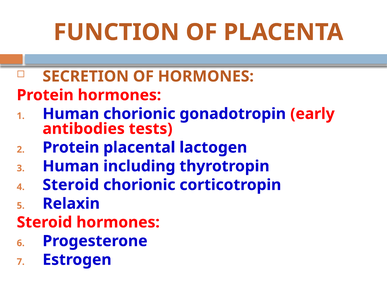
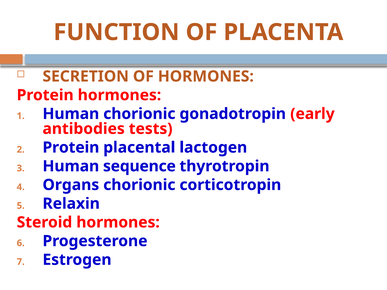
including: including -> sequence
Steroid at (71, 185): Steroid -> Organs
